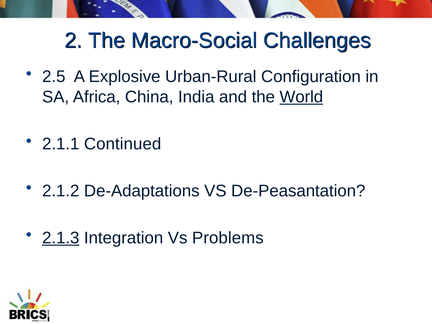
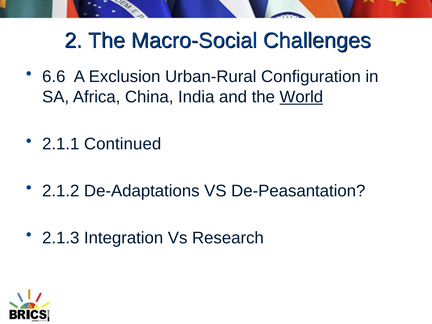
2.5: 2.5 -> 6.6
Explosive: Explosive -> Exclusion
2.1.3 underline: present -> none
Problems: Problems -> Research
